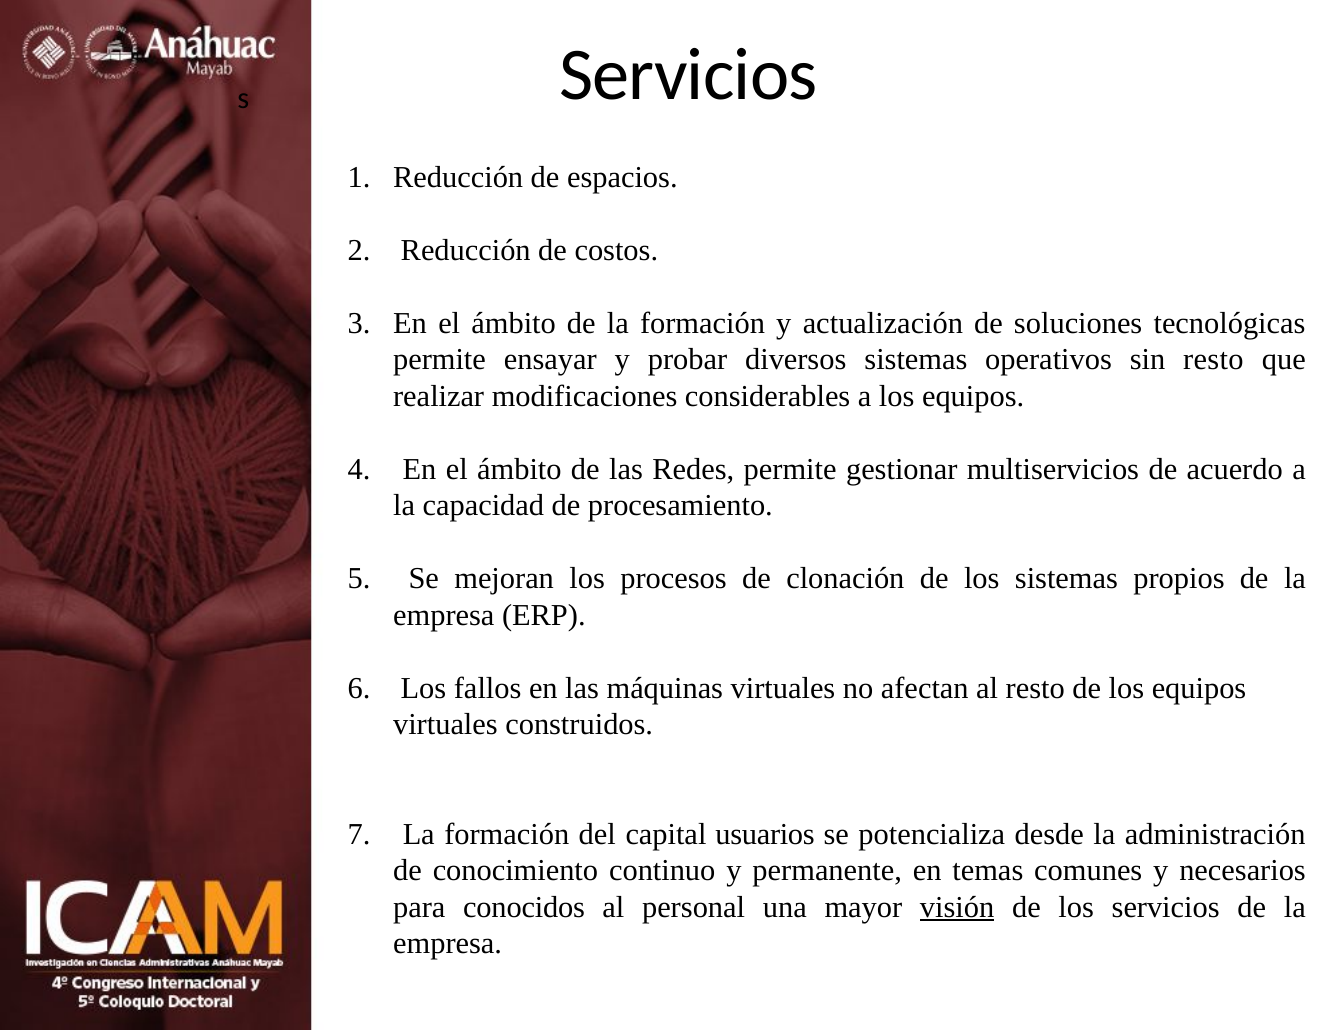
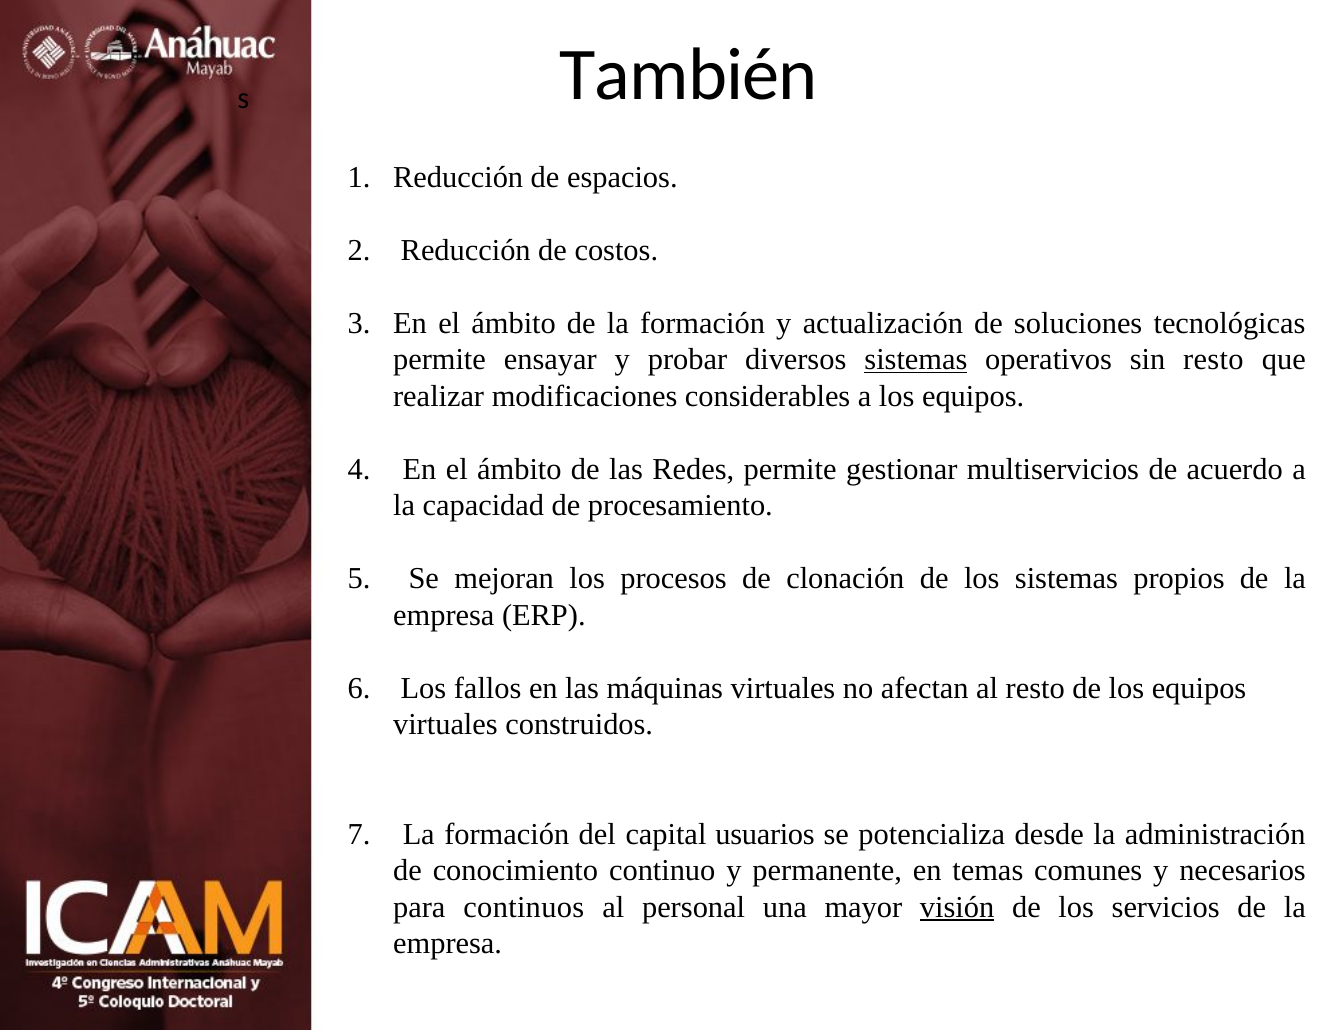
s Servicios: Servicios -> También
sistemas at (916, 360) underline: none -> present
conocidos: conocidos -> continuos
